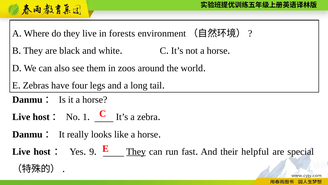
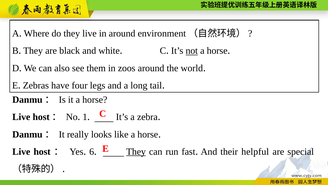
in forests: forests -> around
not underline: none -> present
9: 9 -> 6
